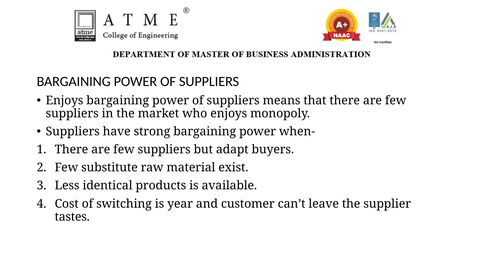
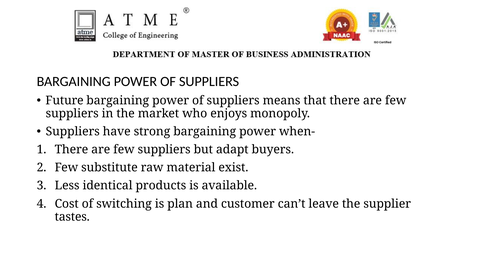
Enjoys at (65, 100): Enjoys -> Future
year: year -> plan
